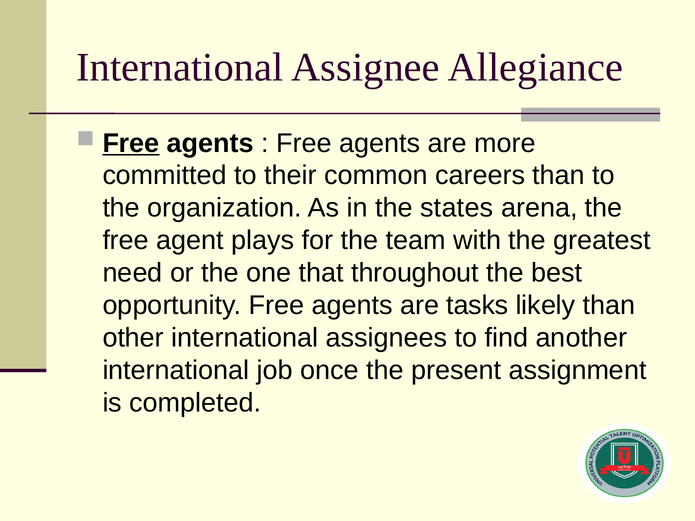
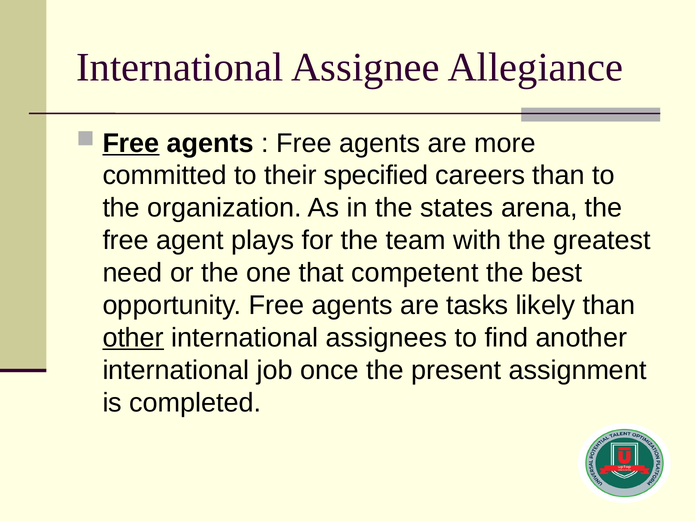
common: common -> specified
throughout: throughout -> competent
other underline: none -> present
